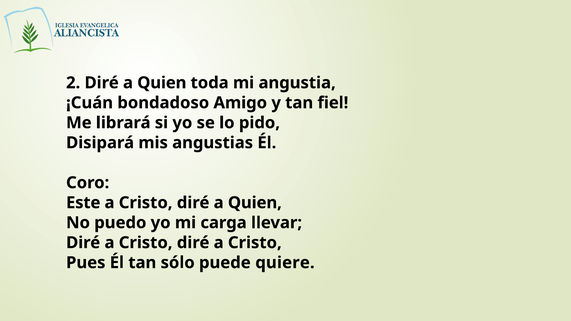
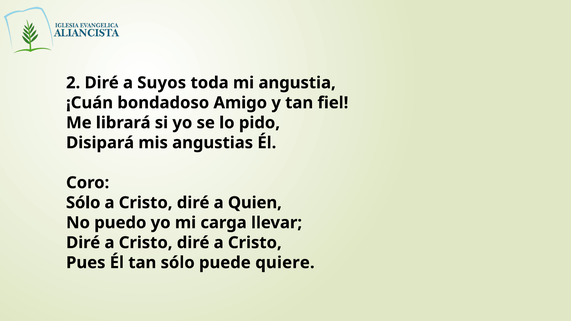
2 Diré a Quien: Quien -> Suyos
Este at (83, 203): Este -> Sólo
